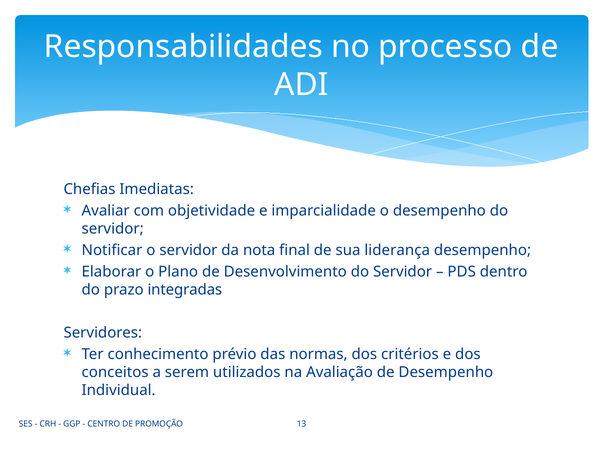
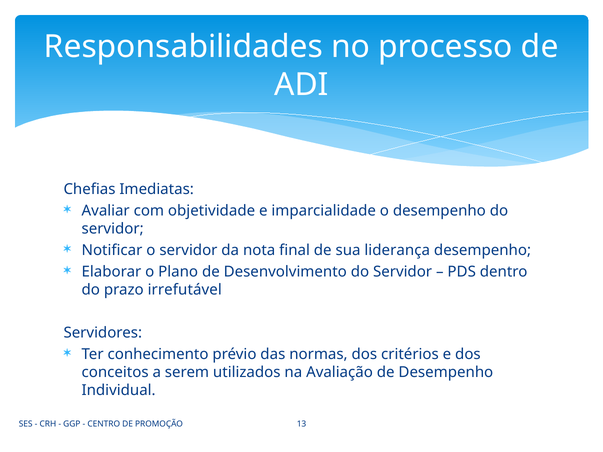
integradas: integradas -> irrefutável
